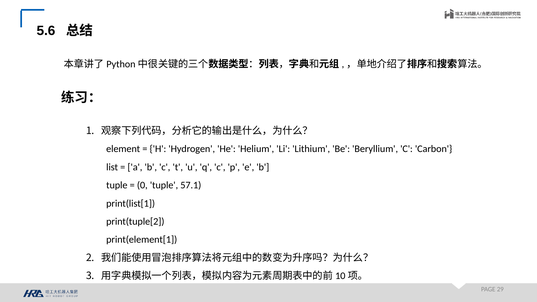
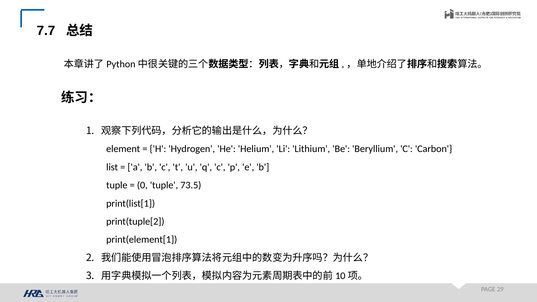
5.6: 5.6 -> 7.7
57.1: 57.1 -> 73.5
